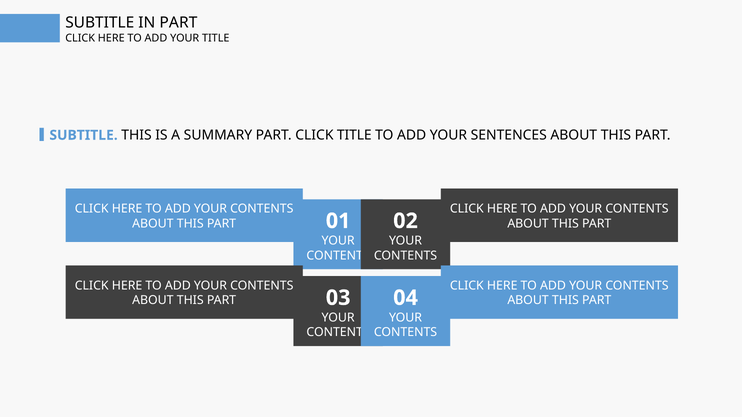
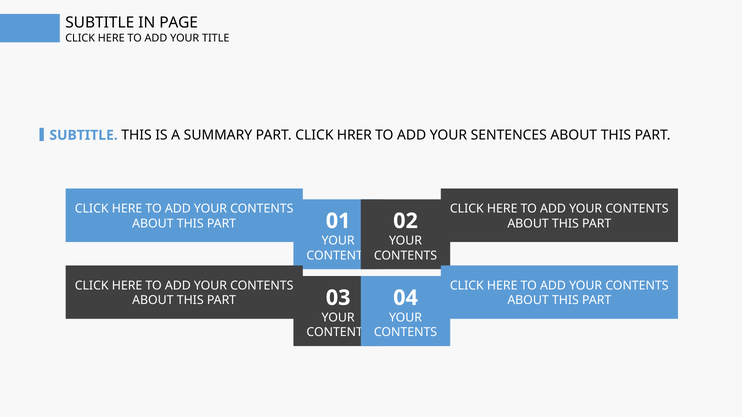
IN PART: PART -> PAGE
CLICK TITLE: TITLE -> HRER
